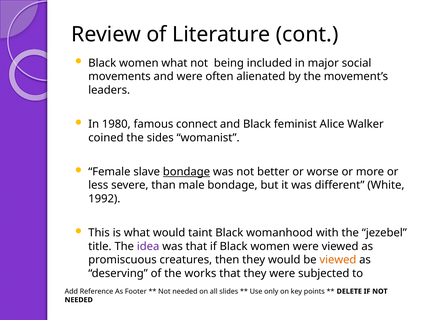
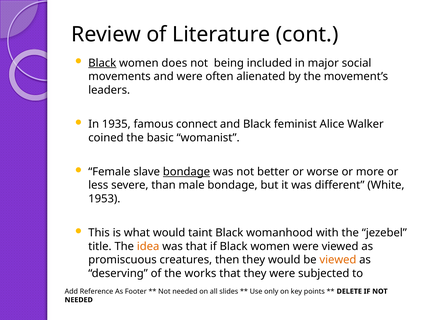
Black at (102, 63) underline: none -> present
women what: what -> does
1980: 1980 -> 1935
sides: sides -> basic
1992: 1992 -> 1953
idea colour: purple -> orange
